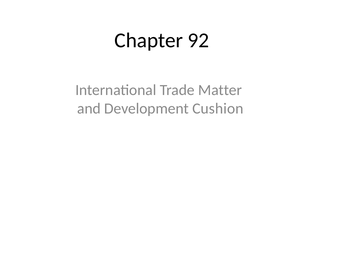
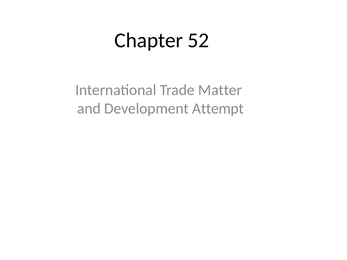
92: 92 -> 52
Cushion: Cushion -> Attempt
